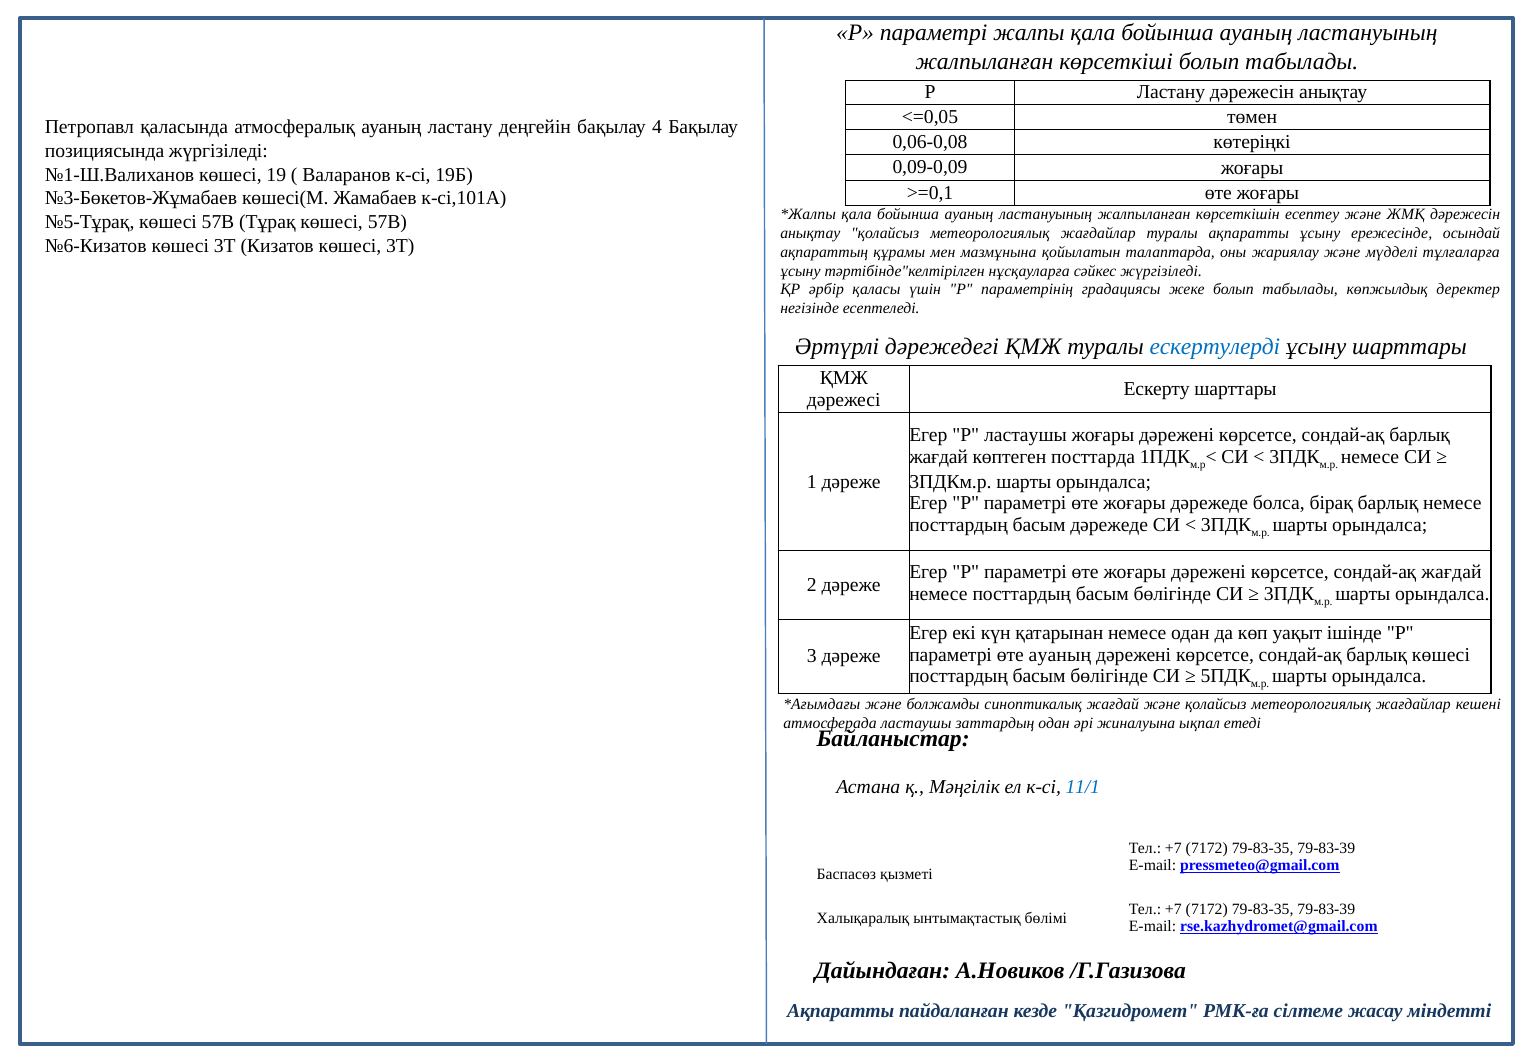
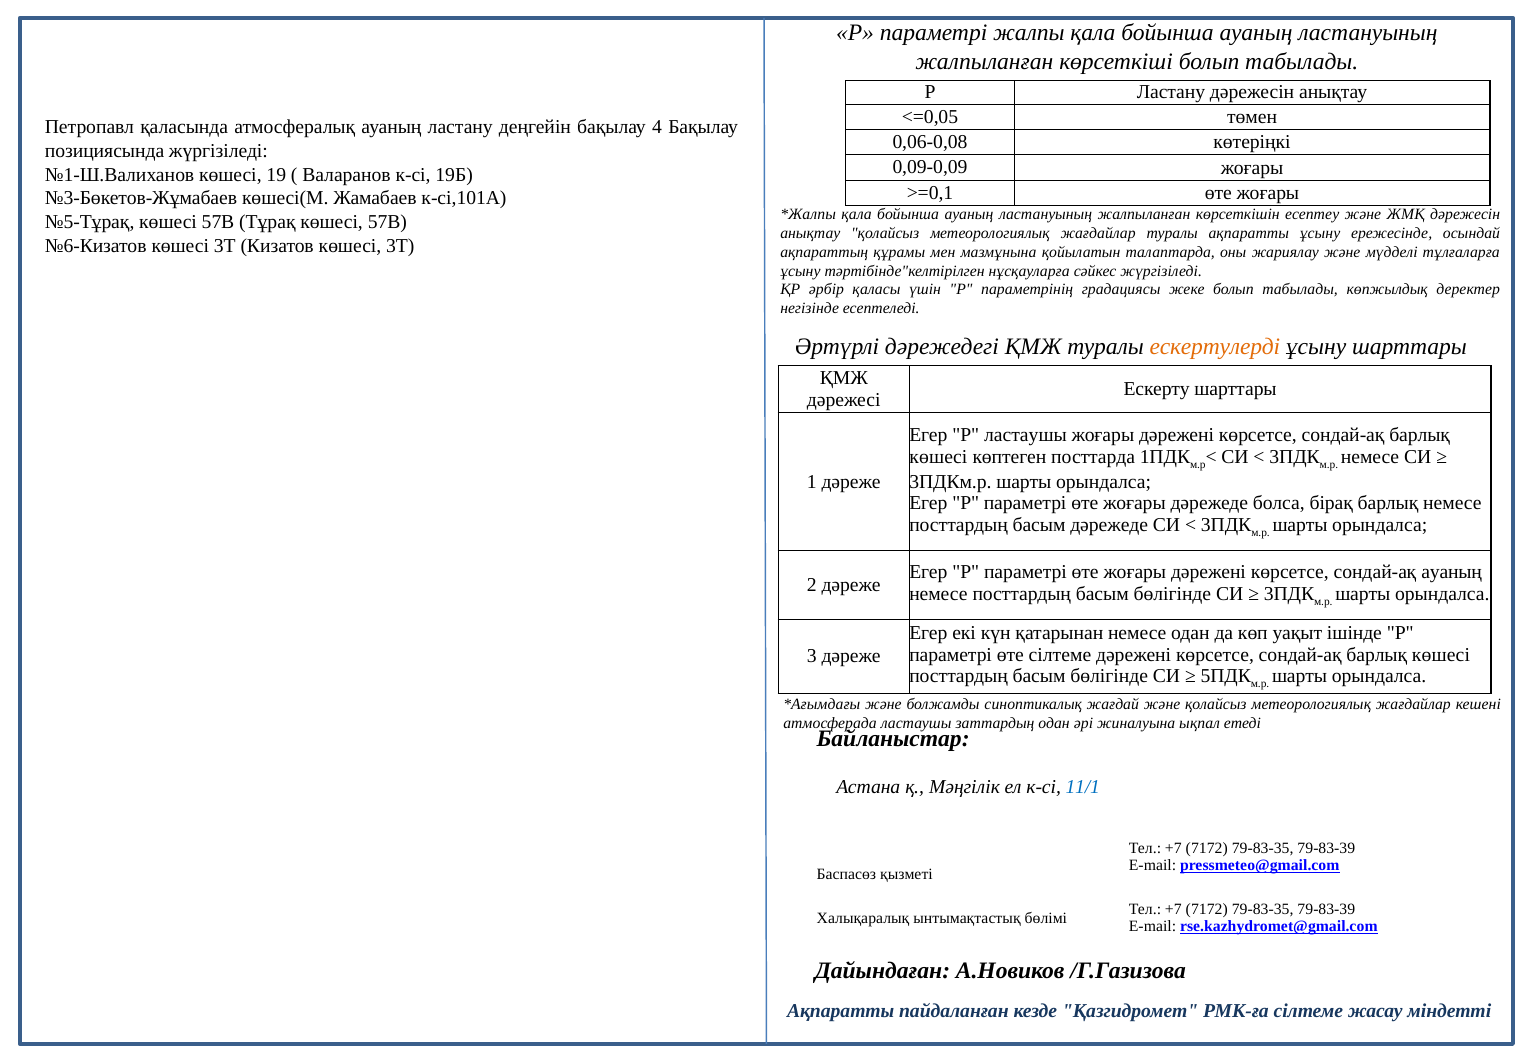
ескертулерді colour: blue -> orange
жағдай at (939, 457): жағдай -> көшесі
сондай-ақ жағдай: жағдай -> ауаның
өте ауаның: ауаның -> сілтеме
